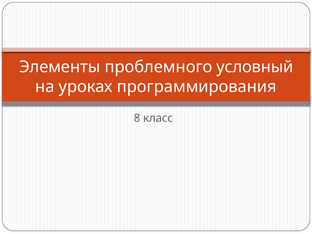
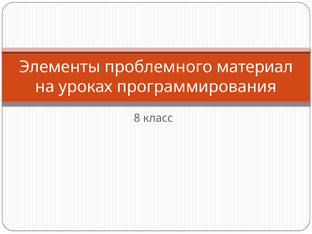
условный: условный -> материал
